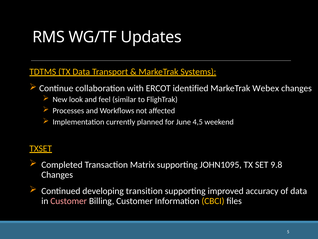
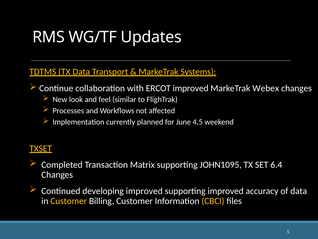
ERCOT identified: identified -> improved
9.8: 9.8 -> 6.4
developing transition: transition -> improved
Customer at (69, 201) colour: pink -> yellow
